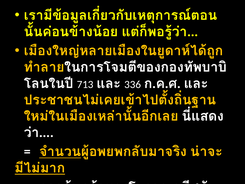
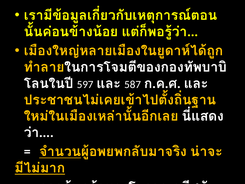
713: 713 -> 597
336: 336 -> 587
